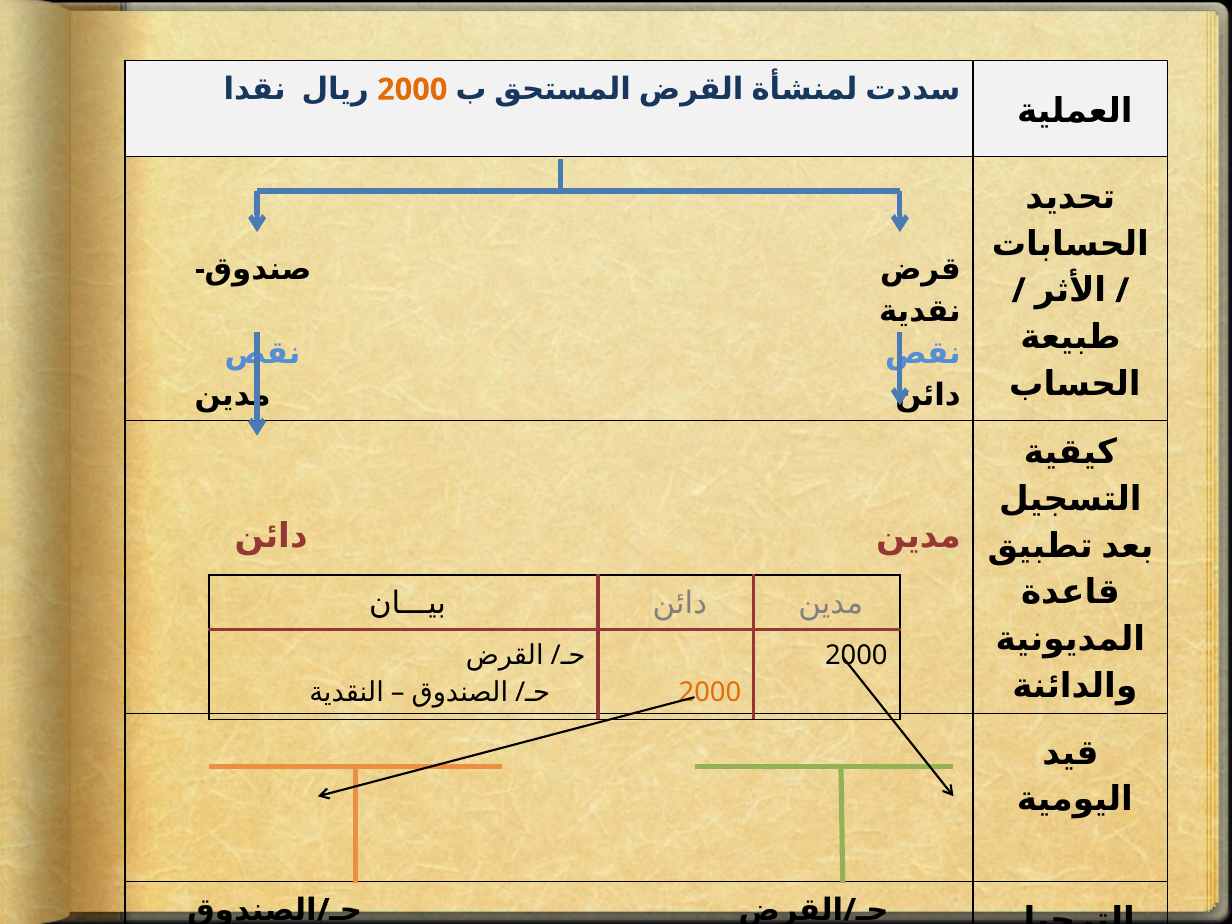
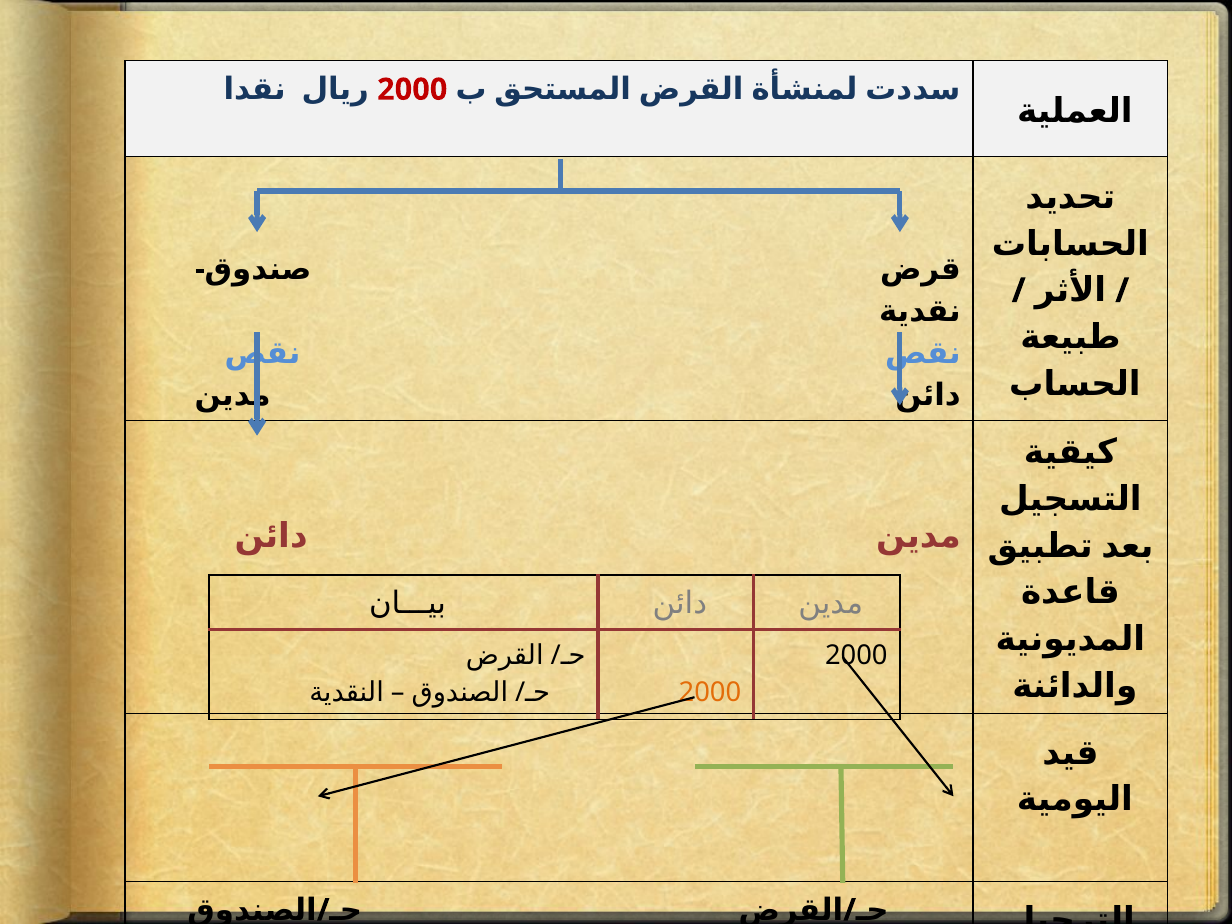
2000 at (412, 90) colour: orange -> red
